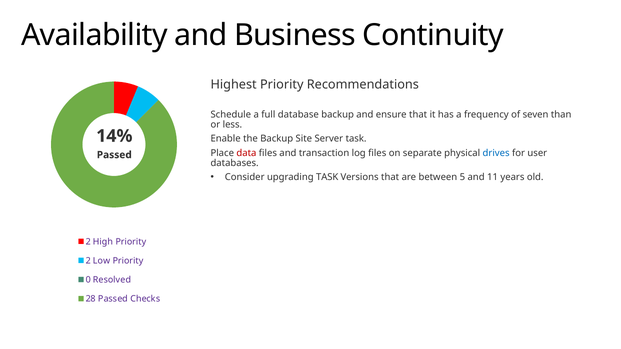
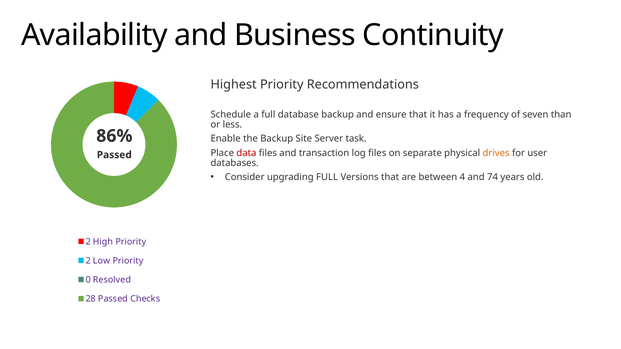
14%: 14% -> 86%
drives colour: blue -> orange
upgrading TASK: TASK -> FULL
5: 5 -> 4
11: 11 -> 74
